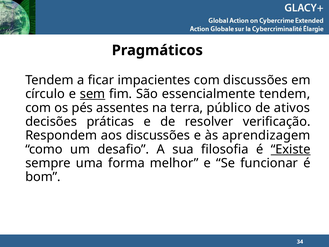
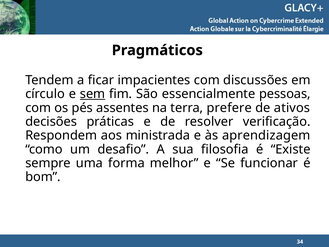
essencialmente tendem: tendem -> pessoas
público: público -> prefere
aos discussões: discussões -> ministrada
Existe underline: present -> none
